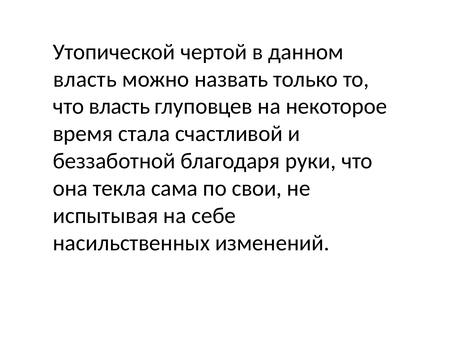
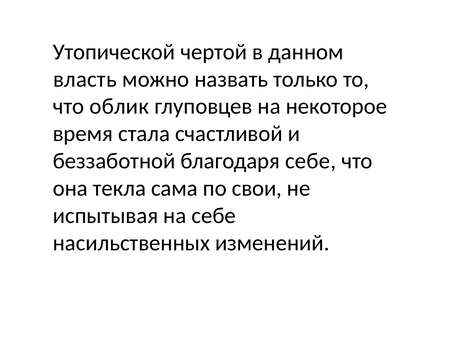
что власть: власть -> облик
благодаря руки: руки -> себе
